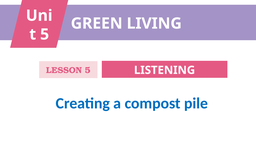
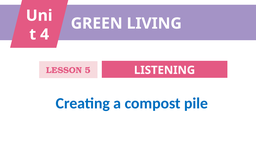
5 at (45, 34): 5 -> 4
